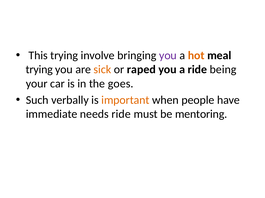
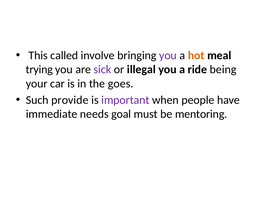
This trying: trying -> called
sick colour: orange -> purple
raped: raped -> illegal
verbally: verbally -> provide
important colour: orange -> purple
needs ride: ride -> goal
